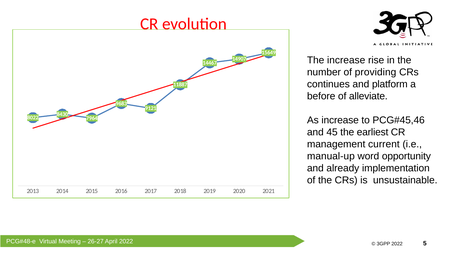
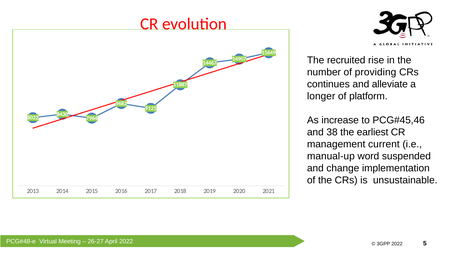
The increase: increase -> recruited
platform: platform -> alleviate
before: before -> longer
alleviate: alleviate -> platform
45: 45 -> 38
opportunity: opportunity -> suspended
already: already -> change
